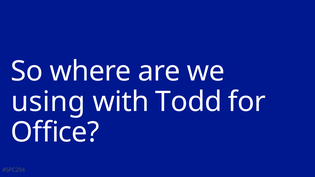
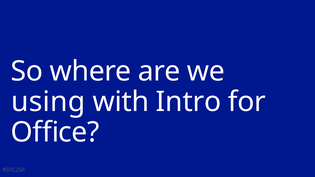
Todd: Todd -> Intro
